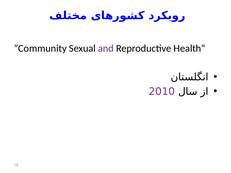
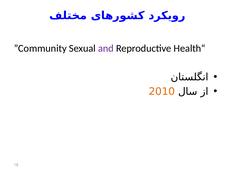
2010 colour: purple -> orange
